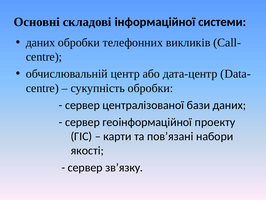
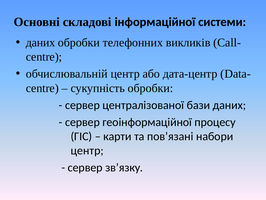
проекту: проекту -> процесу
якості at (87, 150): якості -> центр
